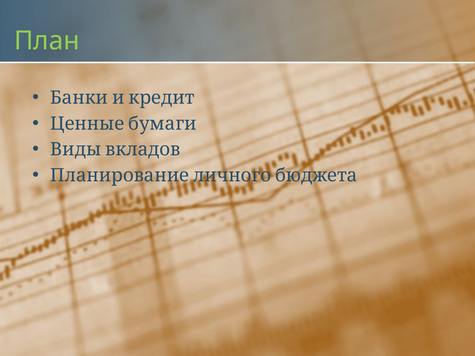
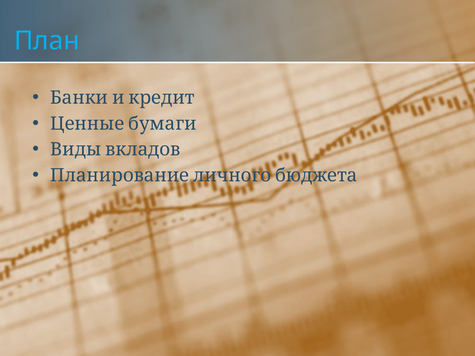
План colour: light green -> light blue
